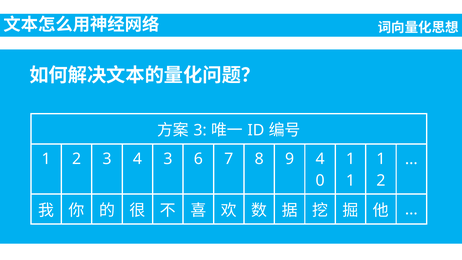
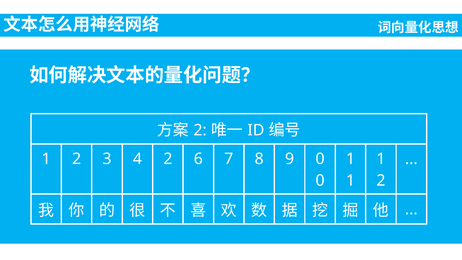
3 at (200, 130): 3 -> 2
4 3: 3 -> 2
9 4: 4 -> 0
